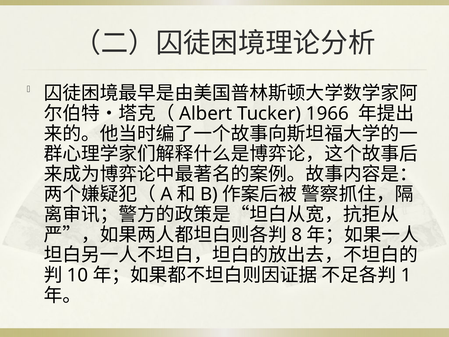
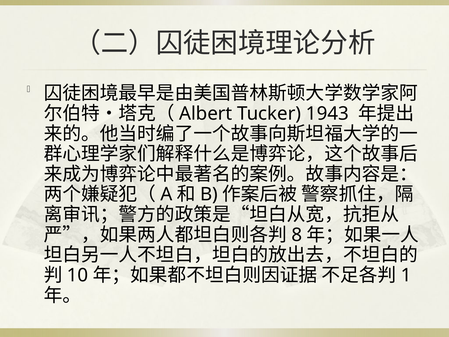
1966: 1966 -> 1943
